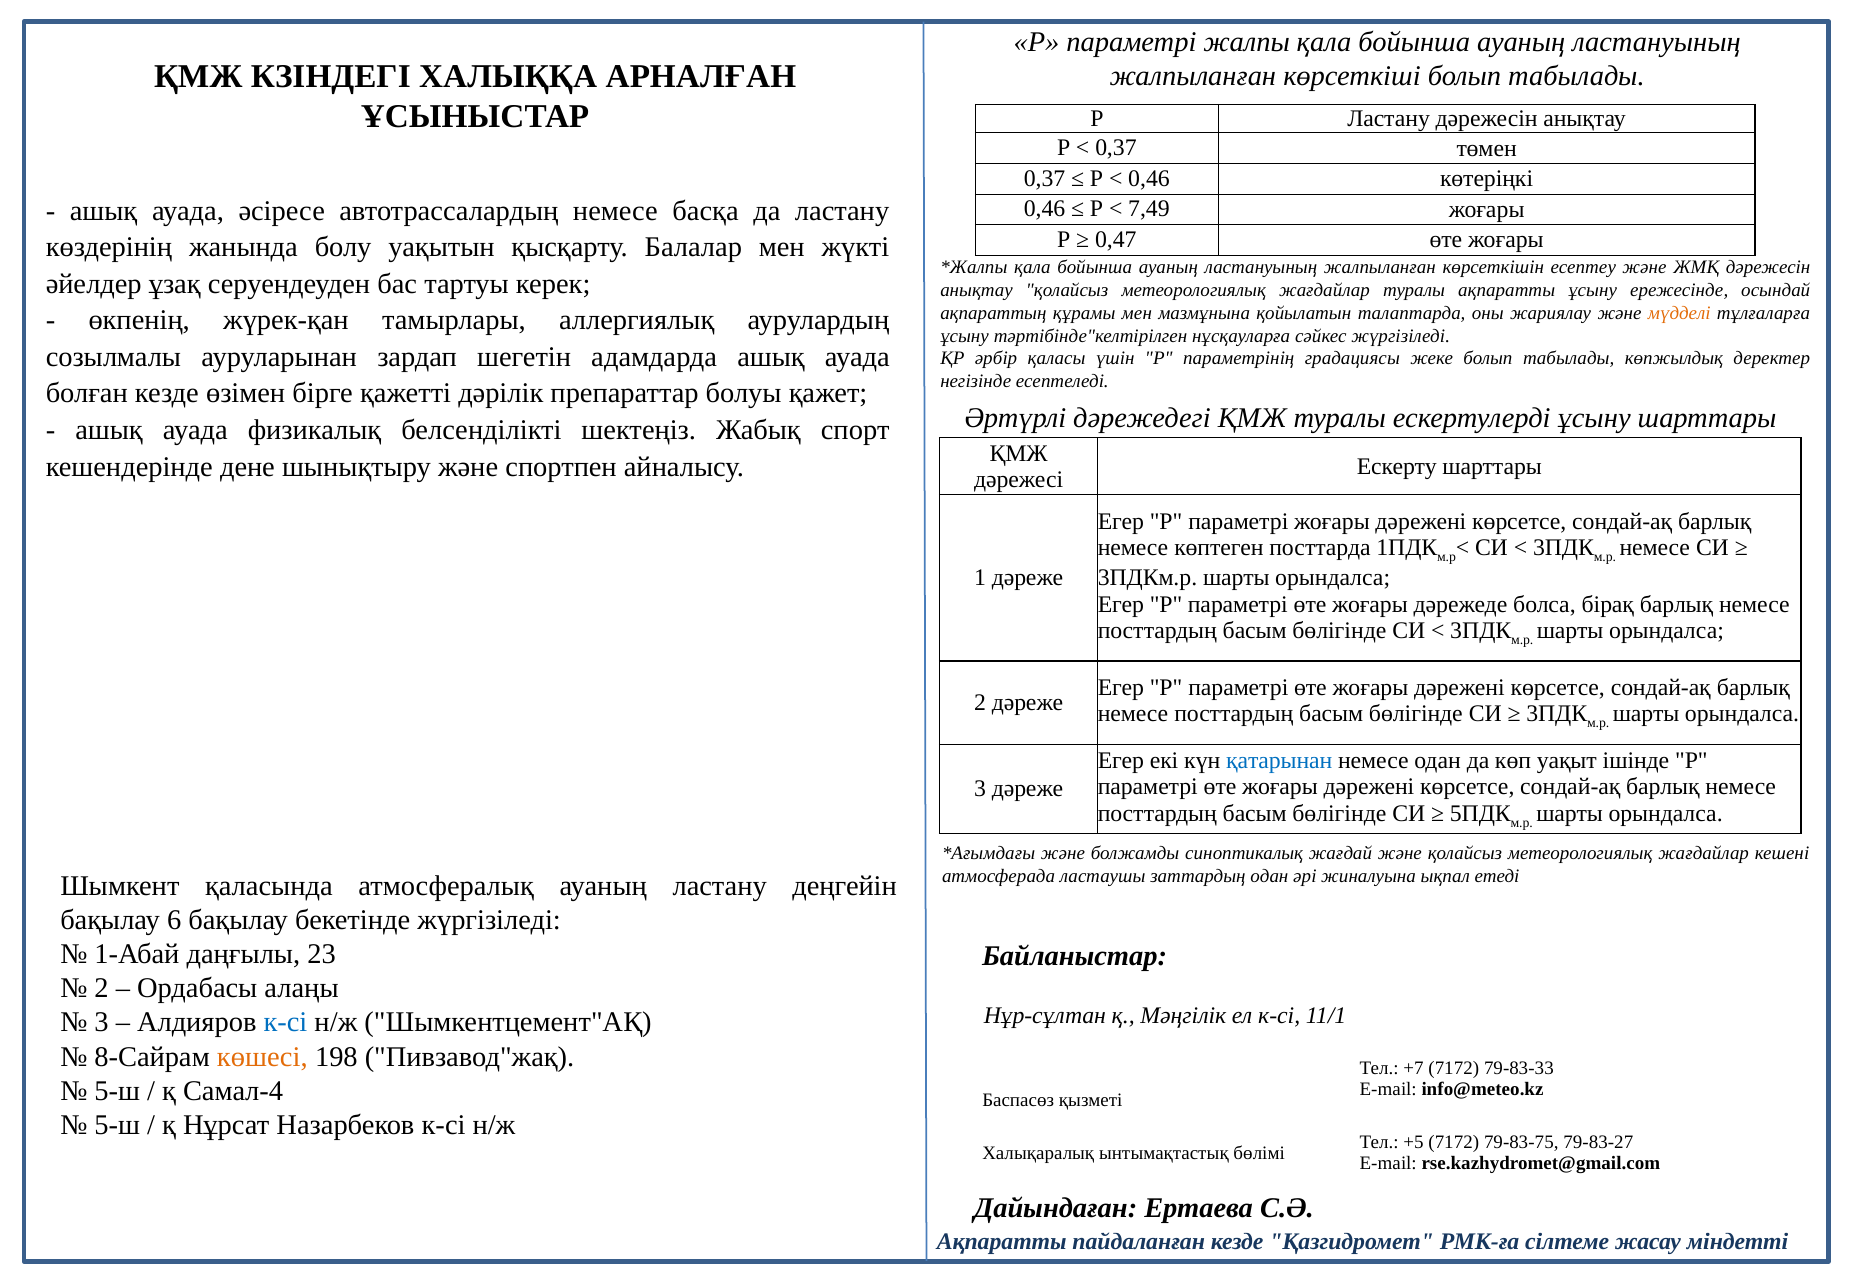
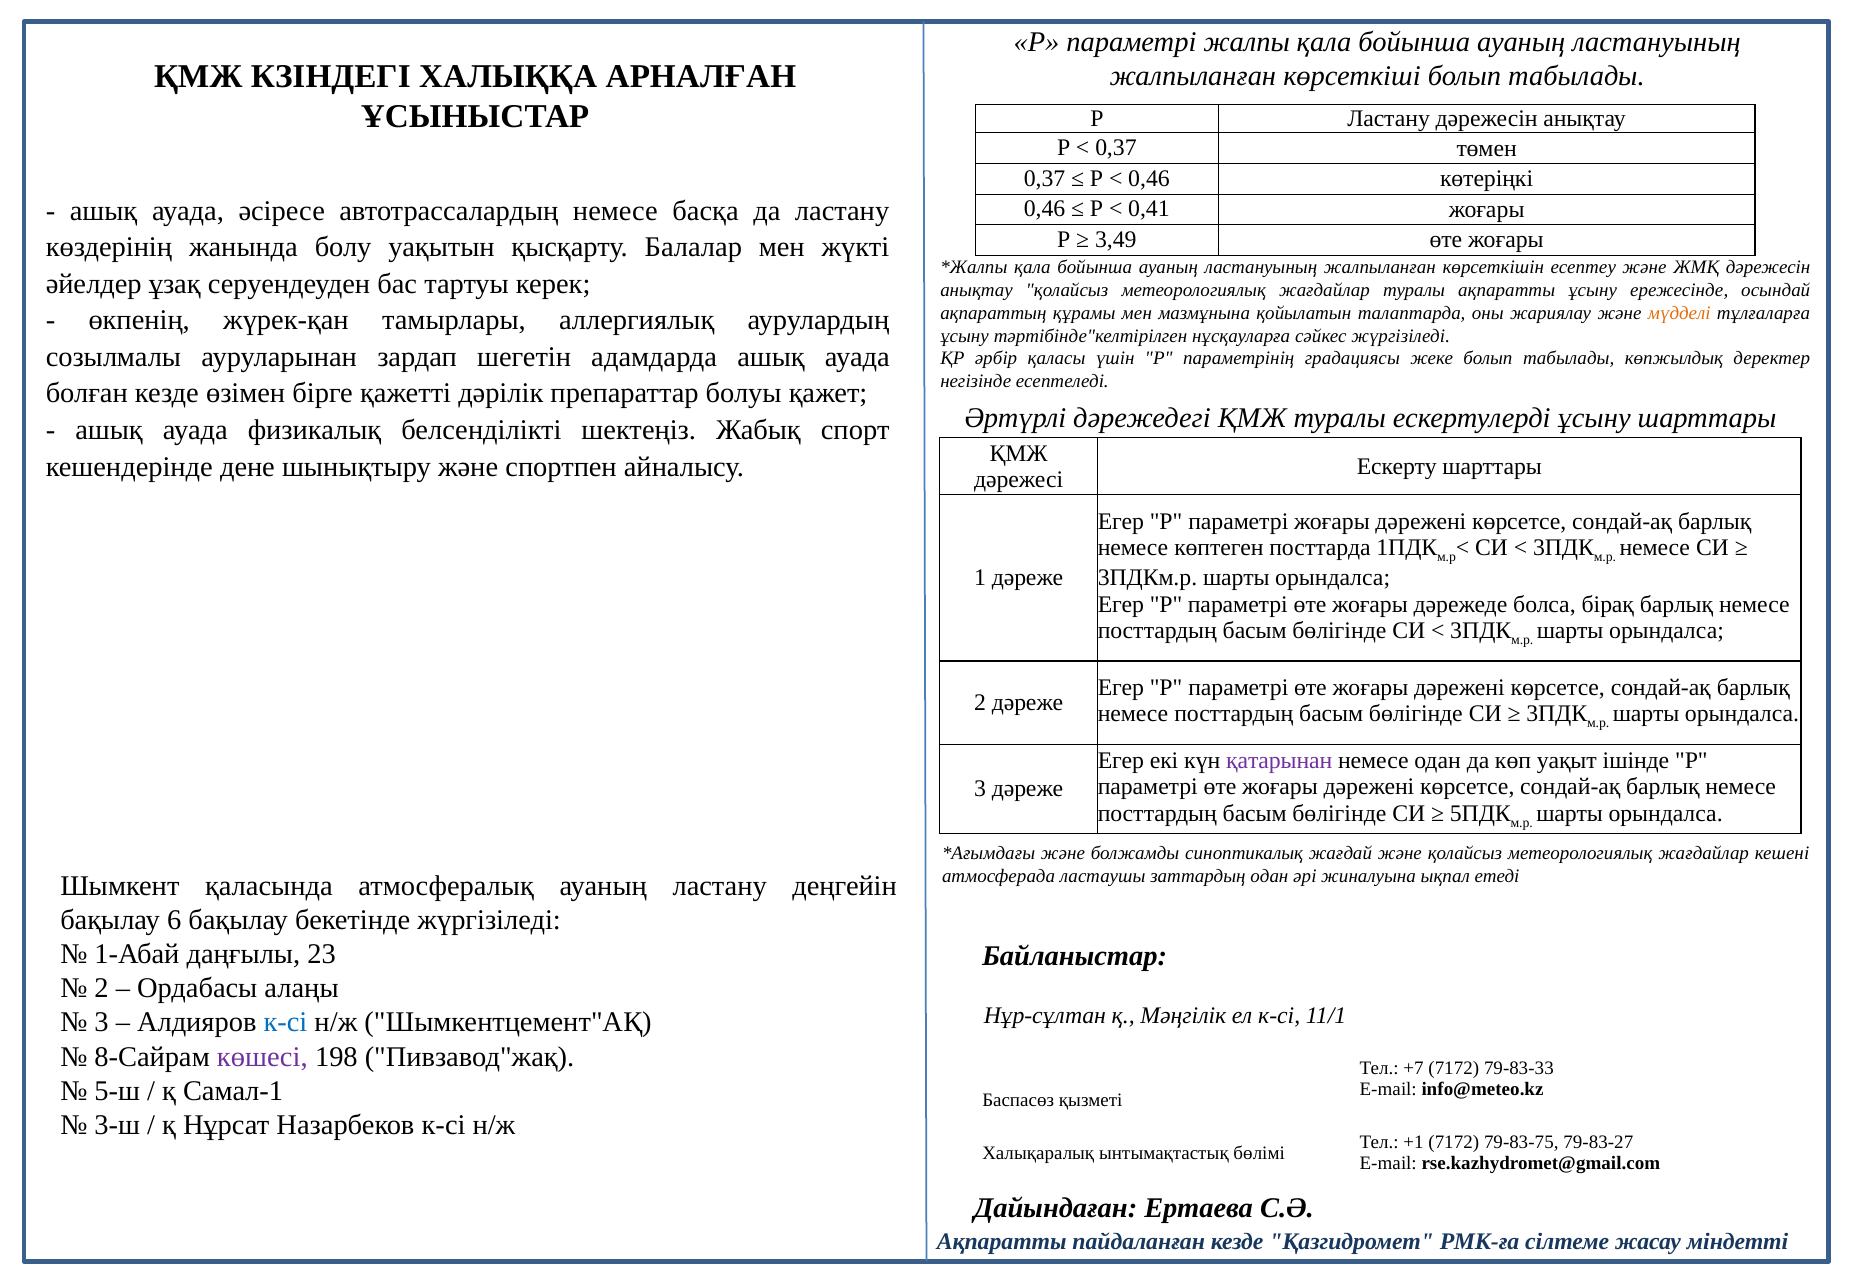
7,49: 7,49 -> 0,41
0,47: 0,47 -> 3,49
қатарынан colour: blue -> purple
көшесі colour: orange -> purple
Самал-4: Самал-4 -> Самал-1
5-ш at (117, 1125): 5-ш -> 3-ш
+5: +5 -> +1
